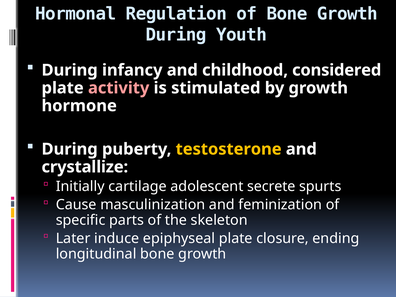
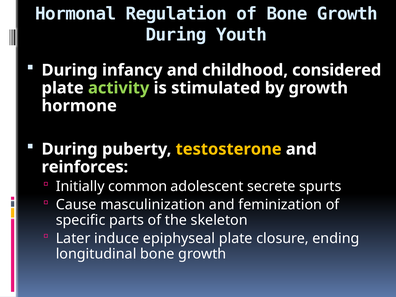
activity colour: pink -> light green
crystallize: crystallize -> reinforces
cartilage: cartilage -> common
